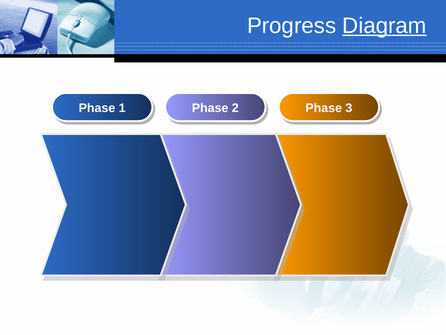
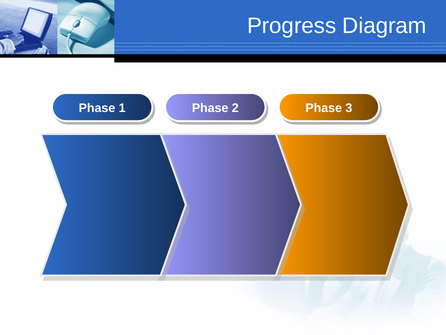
Diagram underline: present -> none
